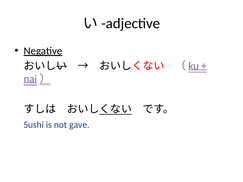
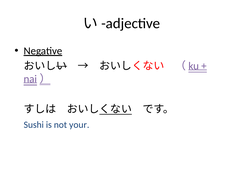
gave: gave -> your
